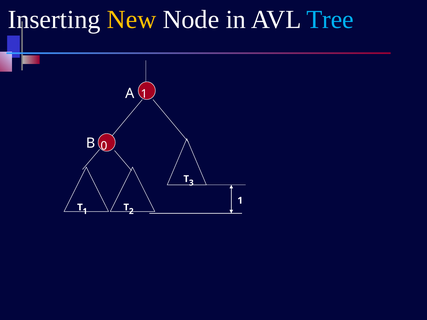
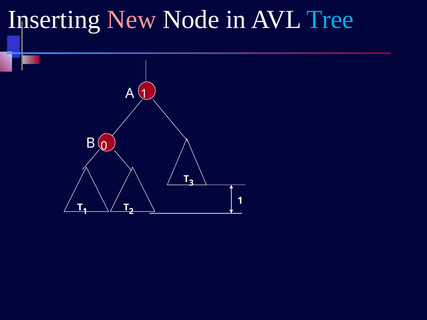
New colour: yellow -> pink
